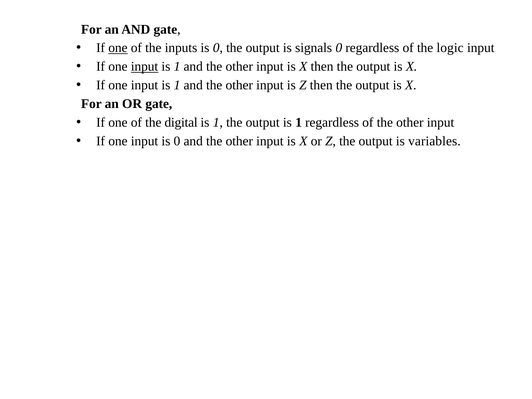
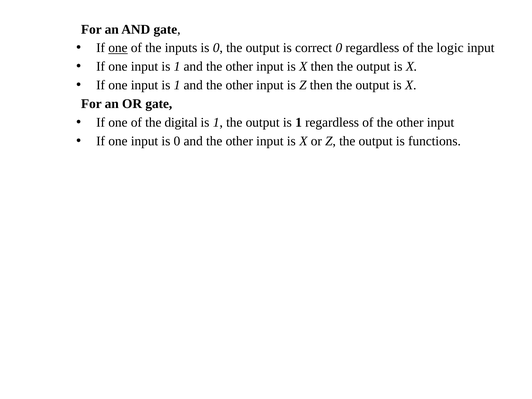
signals: signals -> correct
input at (145, 67) underline: present -> none
variables: variables -> functions
